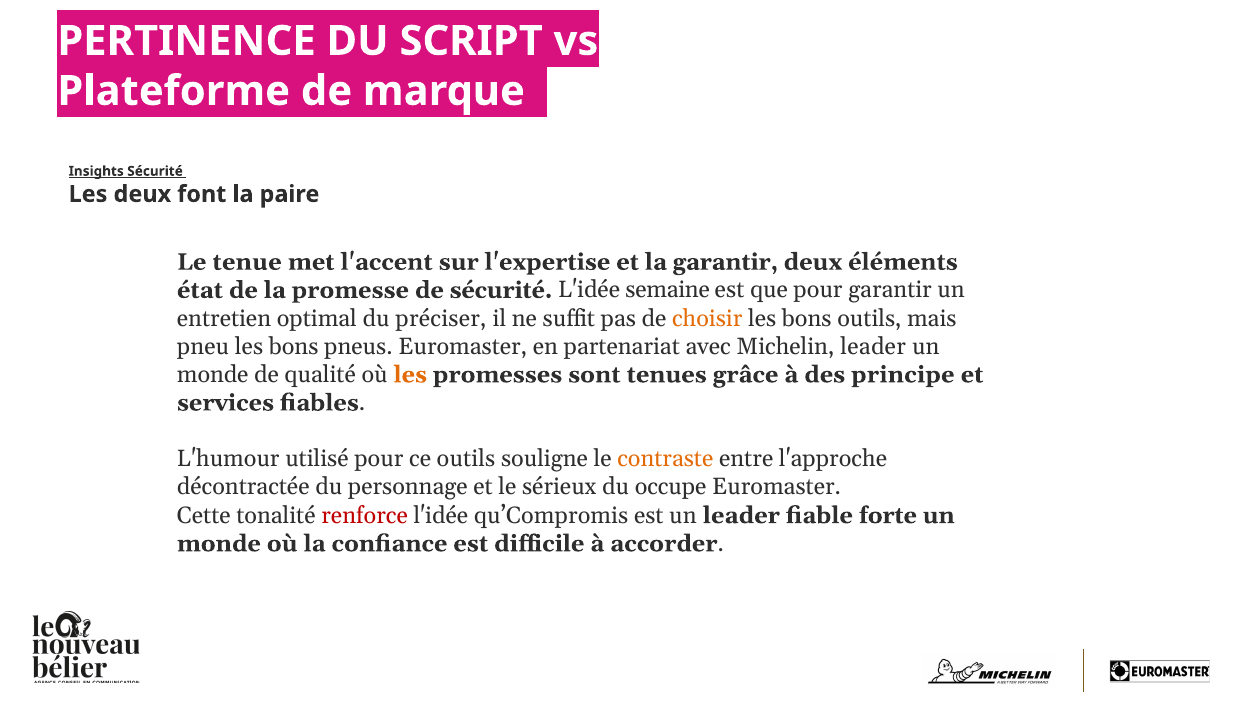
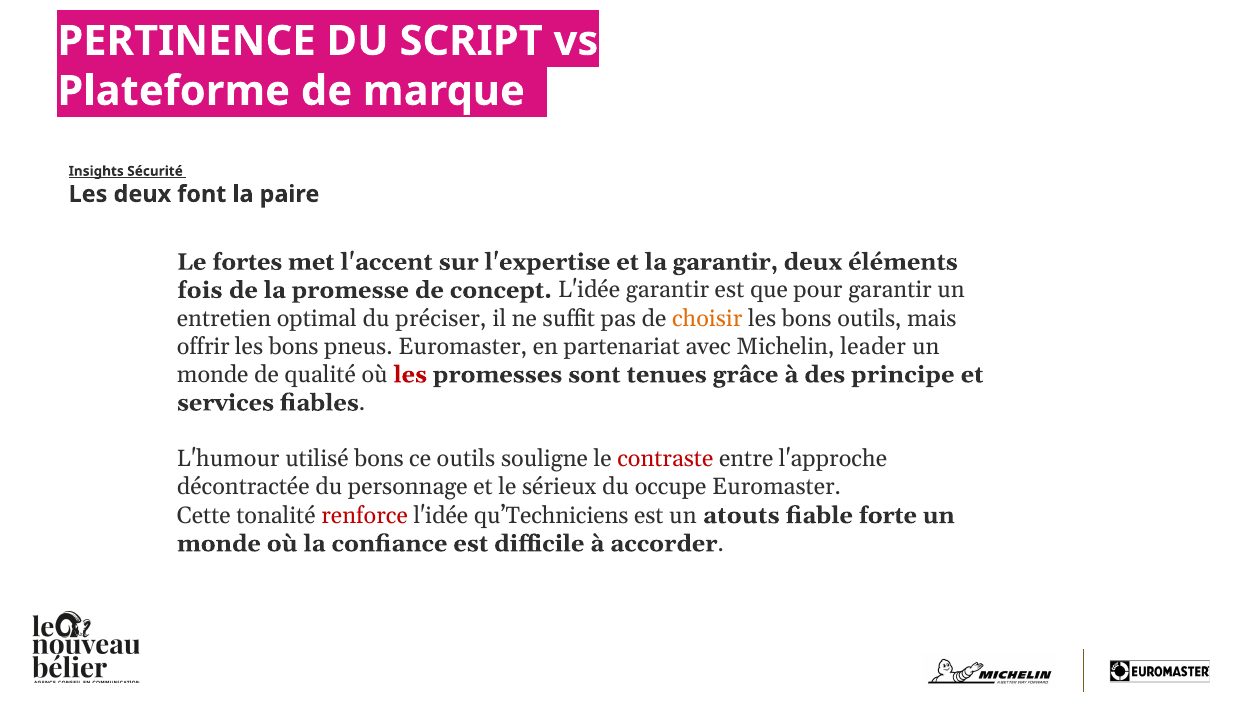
tenue: tenue -> fortes
état: état -> fois
de sécurité: sécurité -> concept
L'idée semaine: semaine -> garantir
pneu: pneu -> offrir
les at (410, 374) colour: orange -> red
utilisé pour: pour -> bons
contraste colour: orange -> red
qu’Compromis: qu’Compromis -> qu’Techniciens
un leader: leader -> atouts
